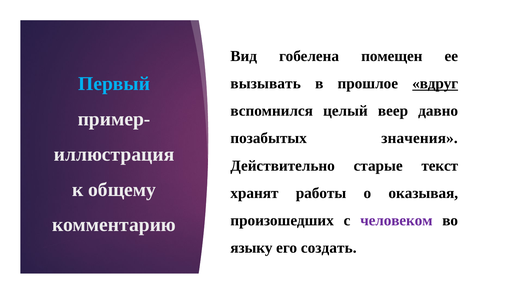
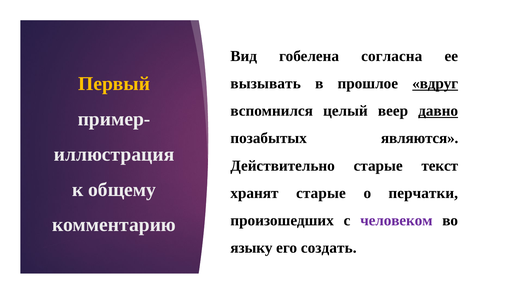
помещен: помещен -> согласна
Первый colour: light blue -> yellow
давно underline: none -> present
значения: значения -> являются
хранят работы: работы -> старые
оказывая: оказывая -> перчатки
